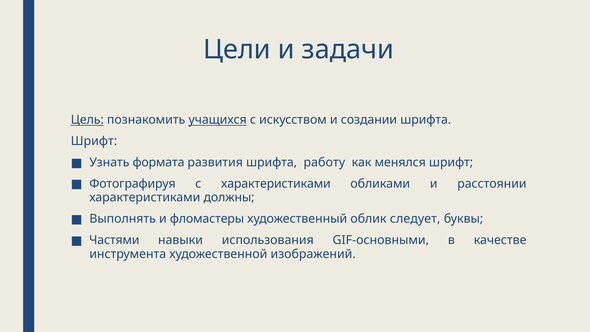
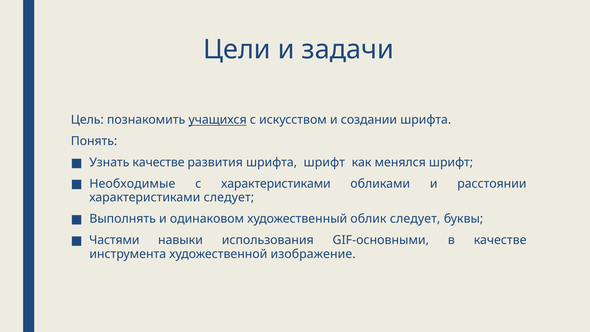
Цель underline: present -> none
Шрифт at (94, 141): Шрифт -> Понять
Узнать формата: формата -> качестве
шрифта работу: работу -> шрифт
Фотографируя: Фотографируя -> Необходимые
характеристиками должны: должны -> следует
фломастеры: фломастеры -> одинаковом
изображений: изображений -> изображение
